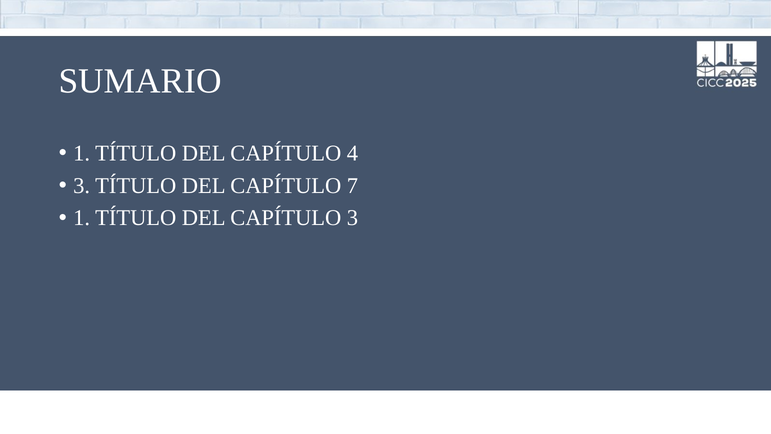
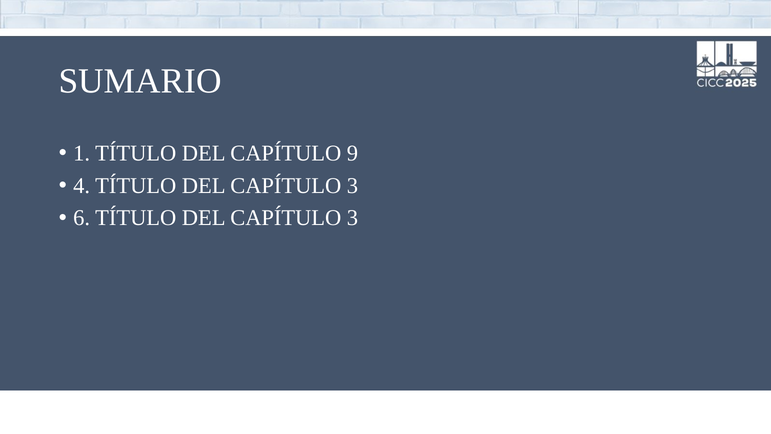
4: 4 -> 9
3 at (82, 186): 3 -> 4
7 at (352, 186): 7 -> 3
1 at (82, 218): 1 -> 6
